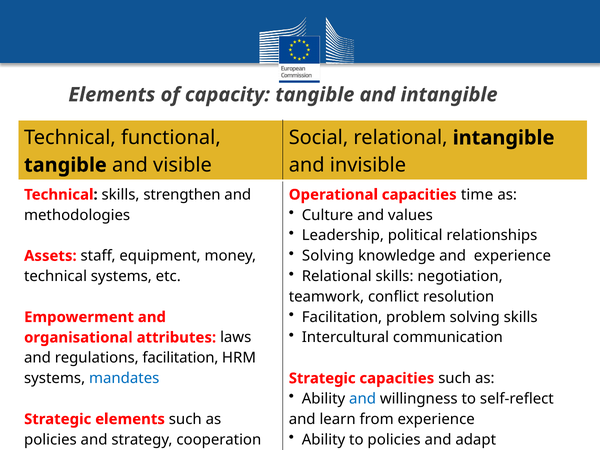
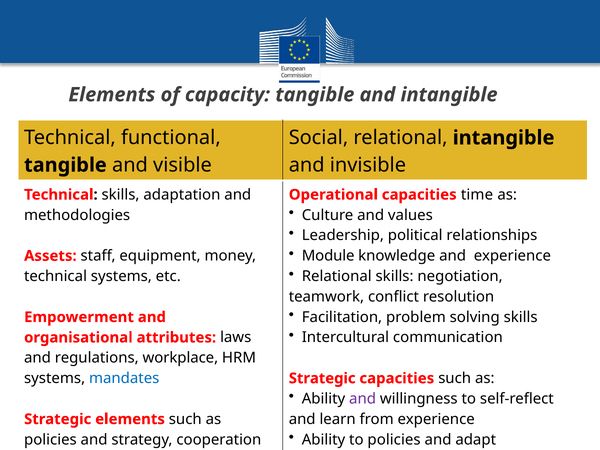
strengthen: strengthen -> adaptation
Solving at (328, 256): Solving -> Module
regulations facilitation: facilitation -> workplace
and at (363, 399) colour: blue -> purple
